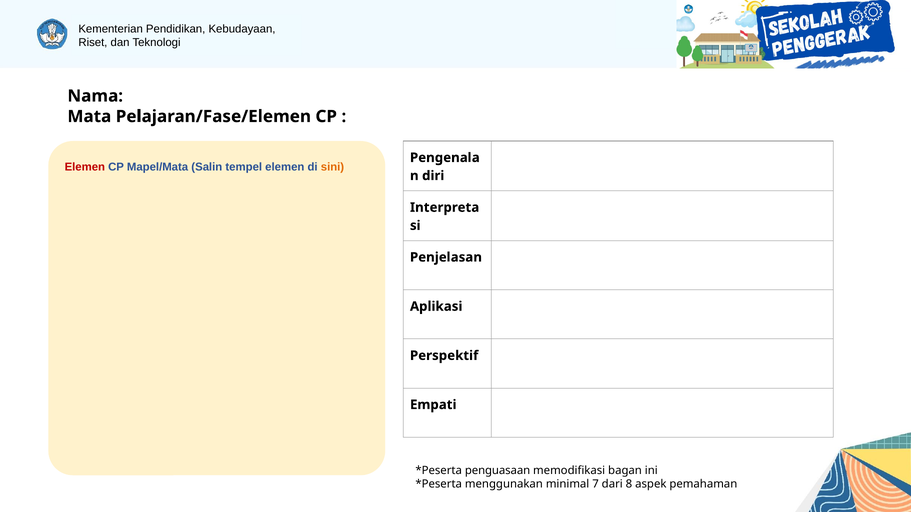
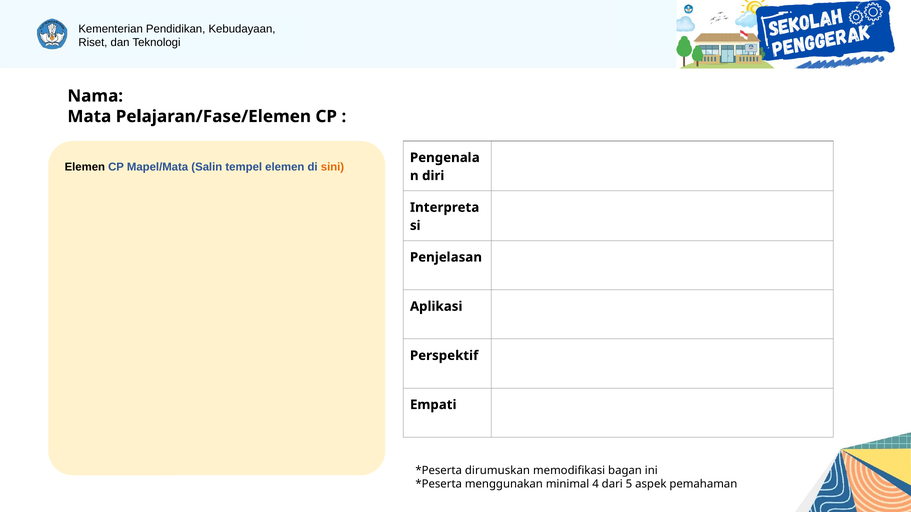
Elemen at (85, 167) colour: red -> black
penguasaan: penguasaan -> dirumuskan
7: 7 -> 4
8: 8 -> 5
